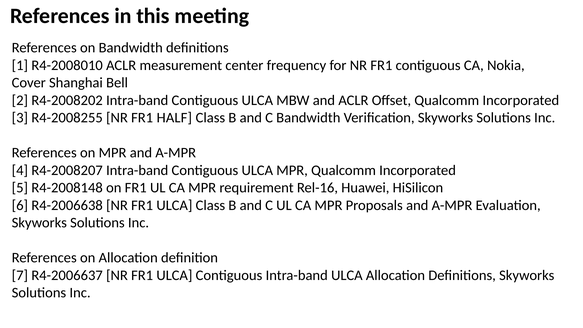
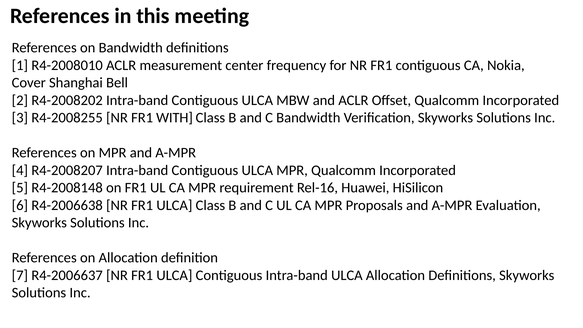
HALF: HALF -> WITH
